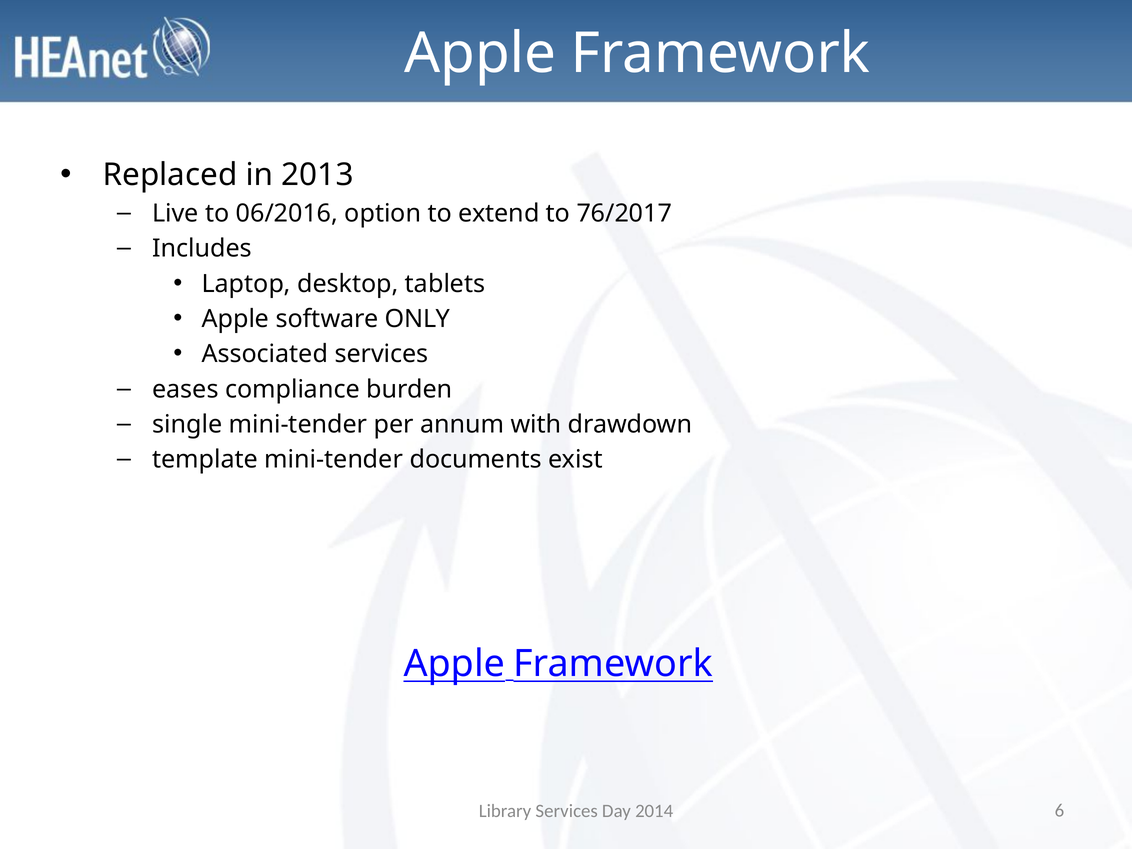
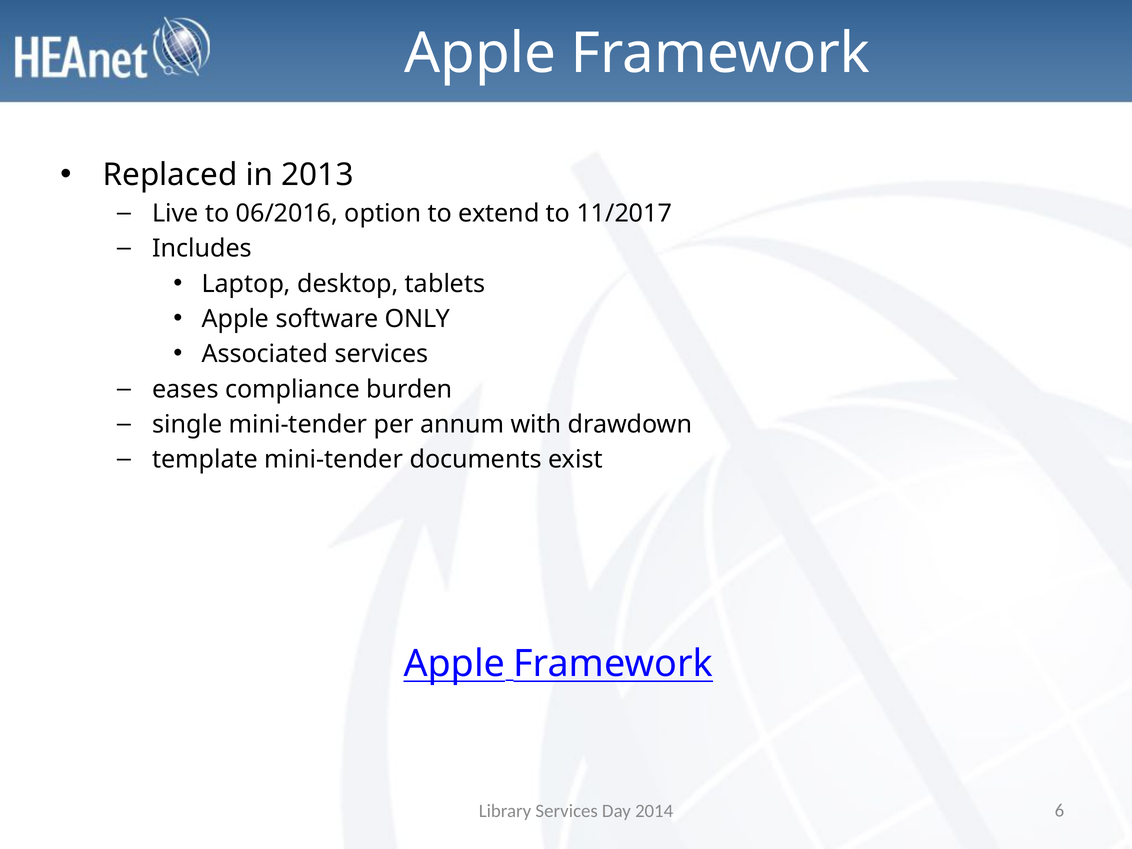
76/2017: 76/2017 -> 11/2017
